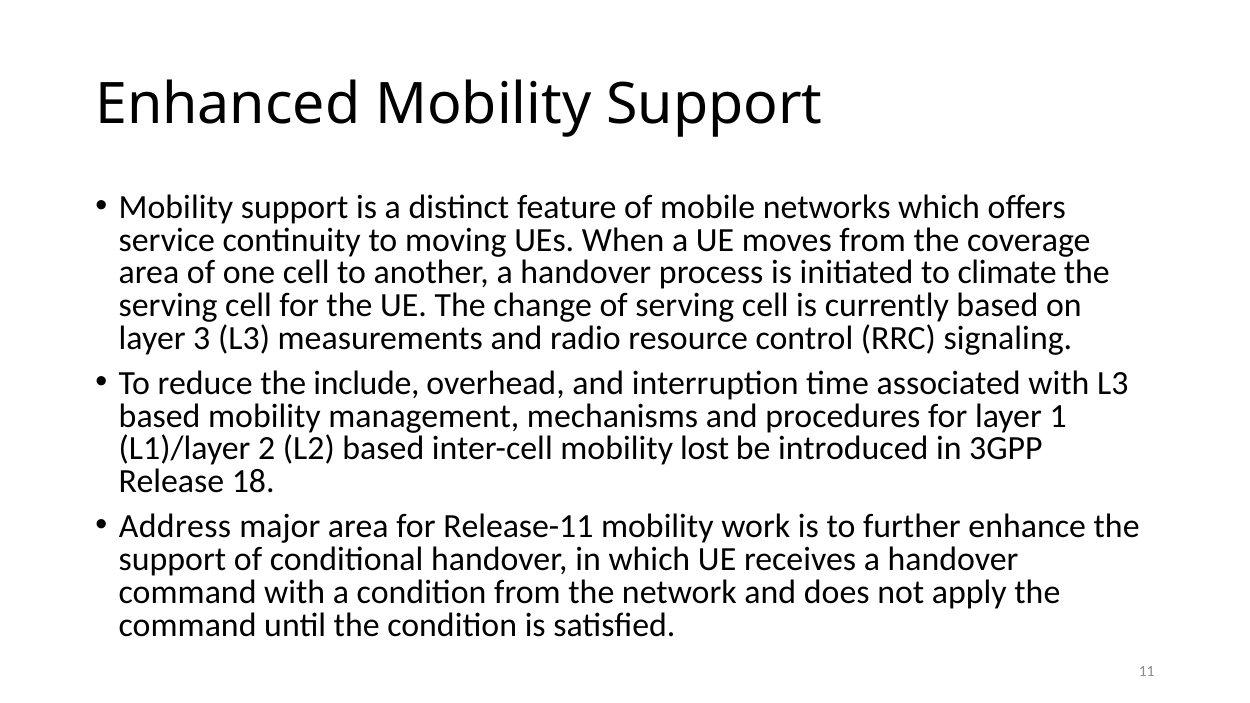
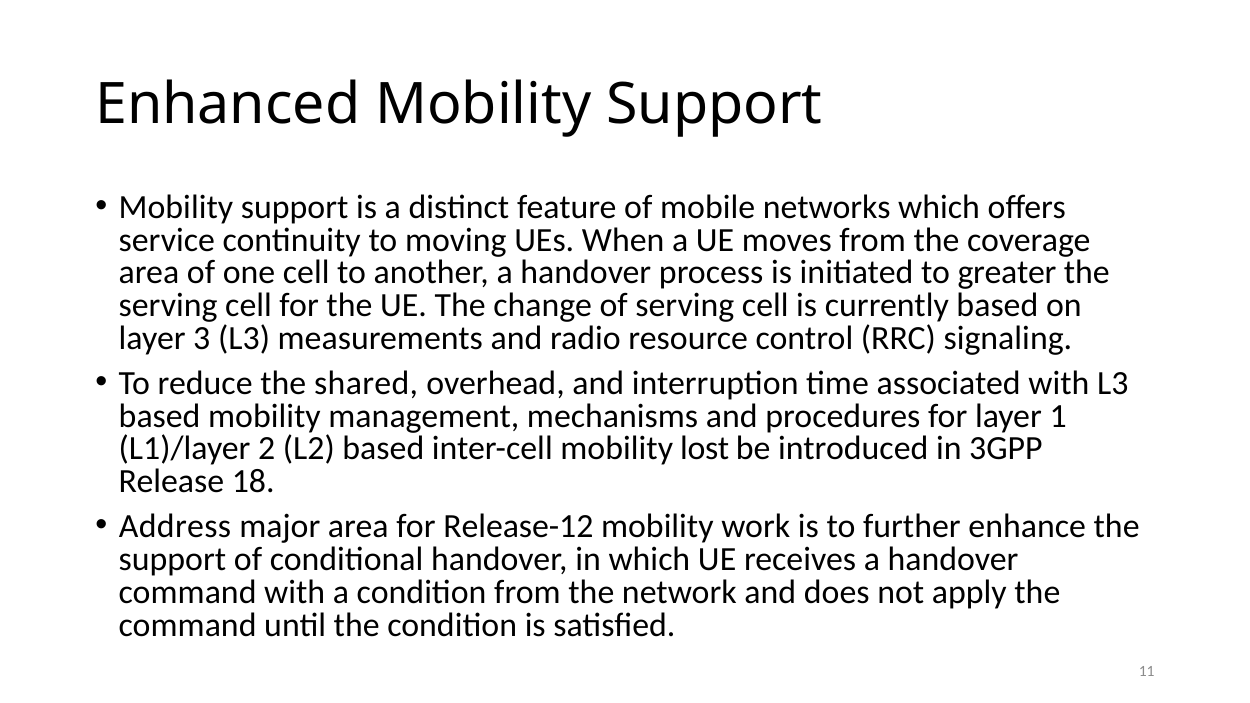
climate: climate -> greater
include: include -> shared
Release-11: Release-11 -> Release-12
